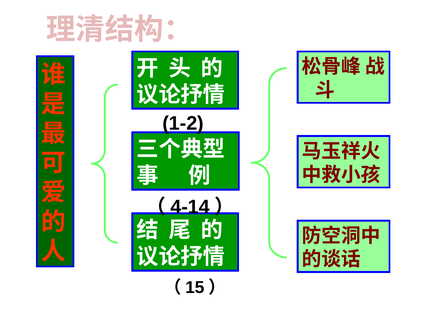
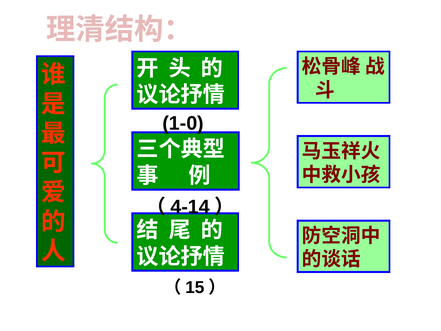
1-2: 1-2 -> 1-0
